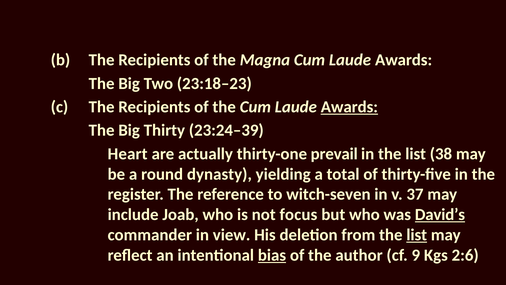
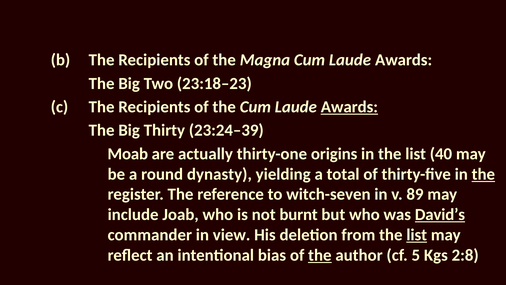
Heart: Heart -> Moab
prevail: prevail -> origins
38: 38 -> 40
the at (483, 174) underline: none -> present
37: 37 -> 89
focus: focus -> burnt
bias underline: present -> none
the at (320, 255) underline: none -> present
cf 9: 9 -> 5
2:6: 2:6 -> 2:8
